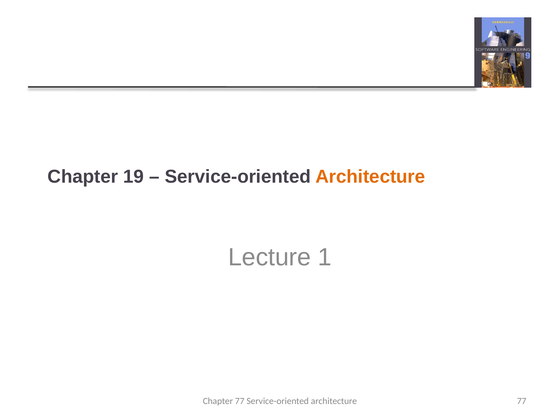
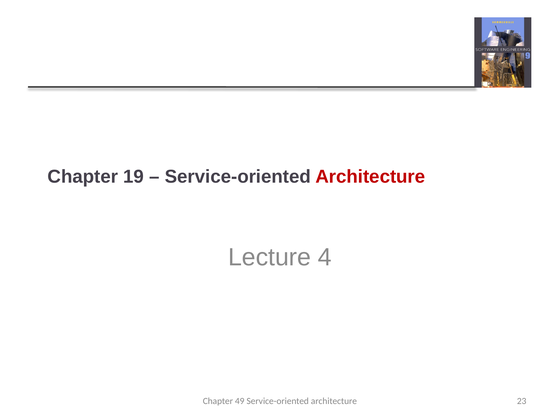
Architecture at (370, 177) colour: orange -> red
1: 1 -> 4
Chapter 77: 77 -> 49
architecture 77: 77 -> 23
